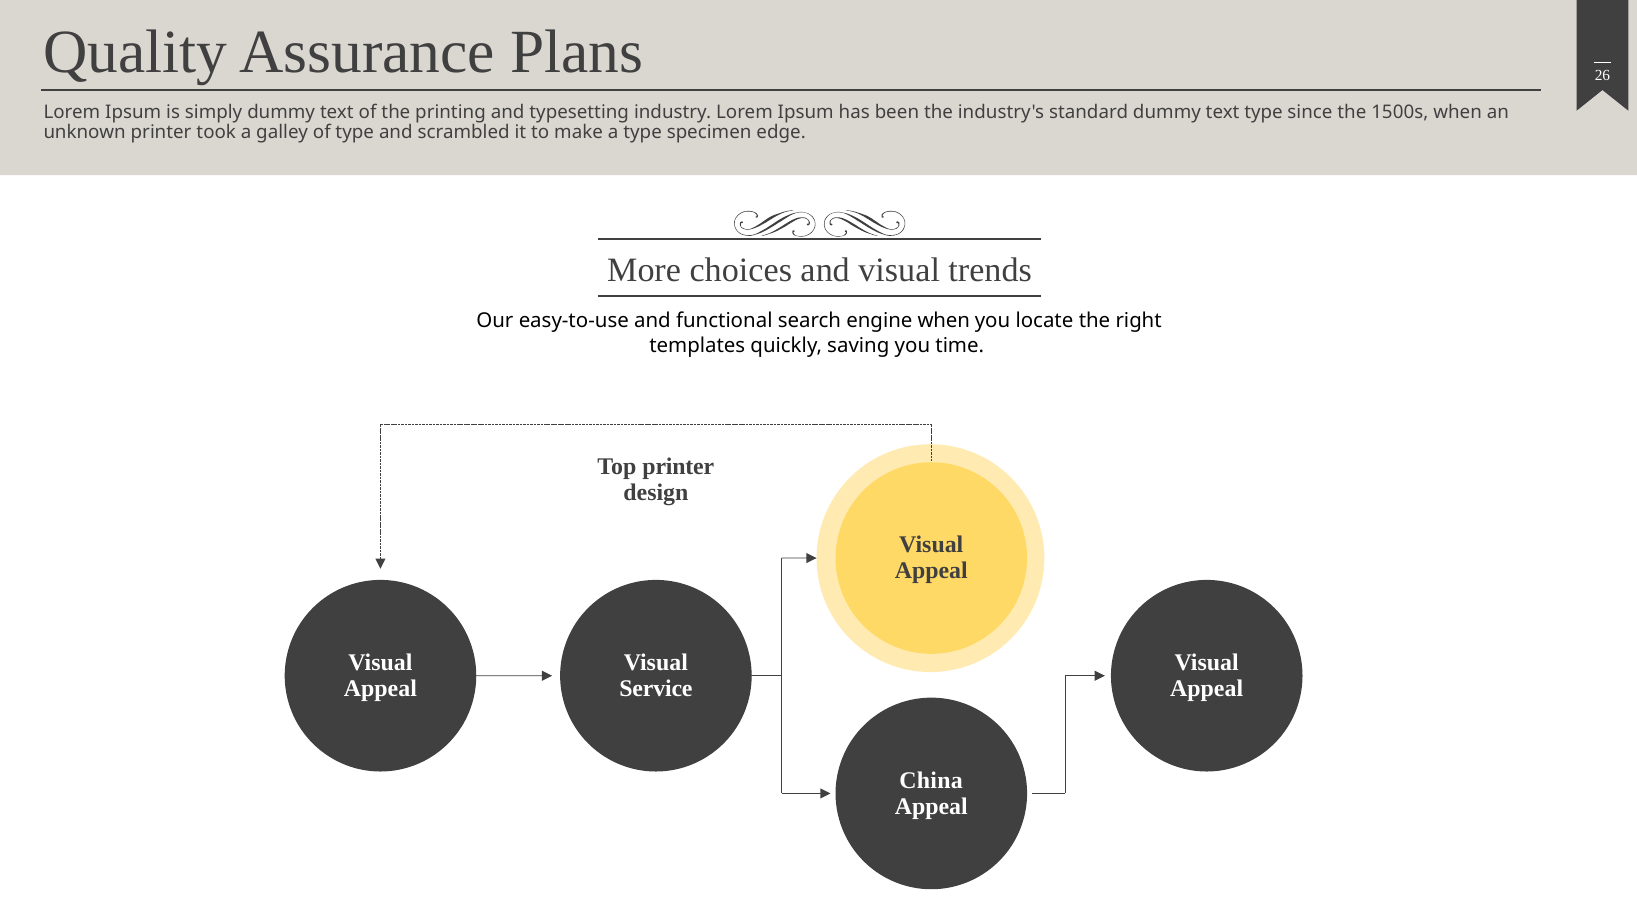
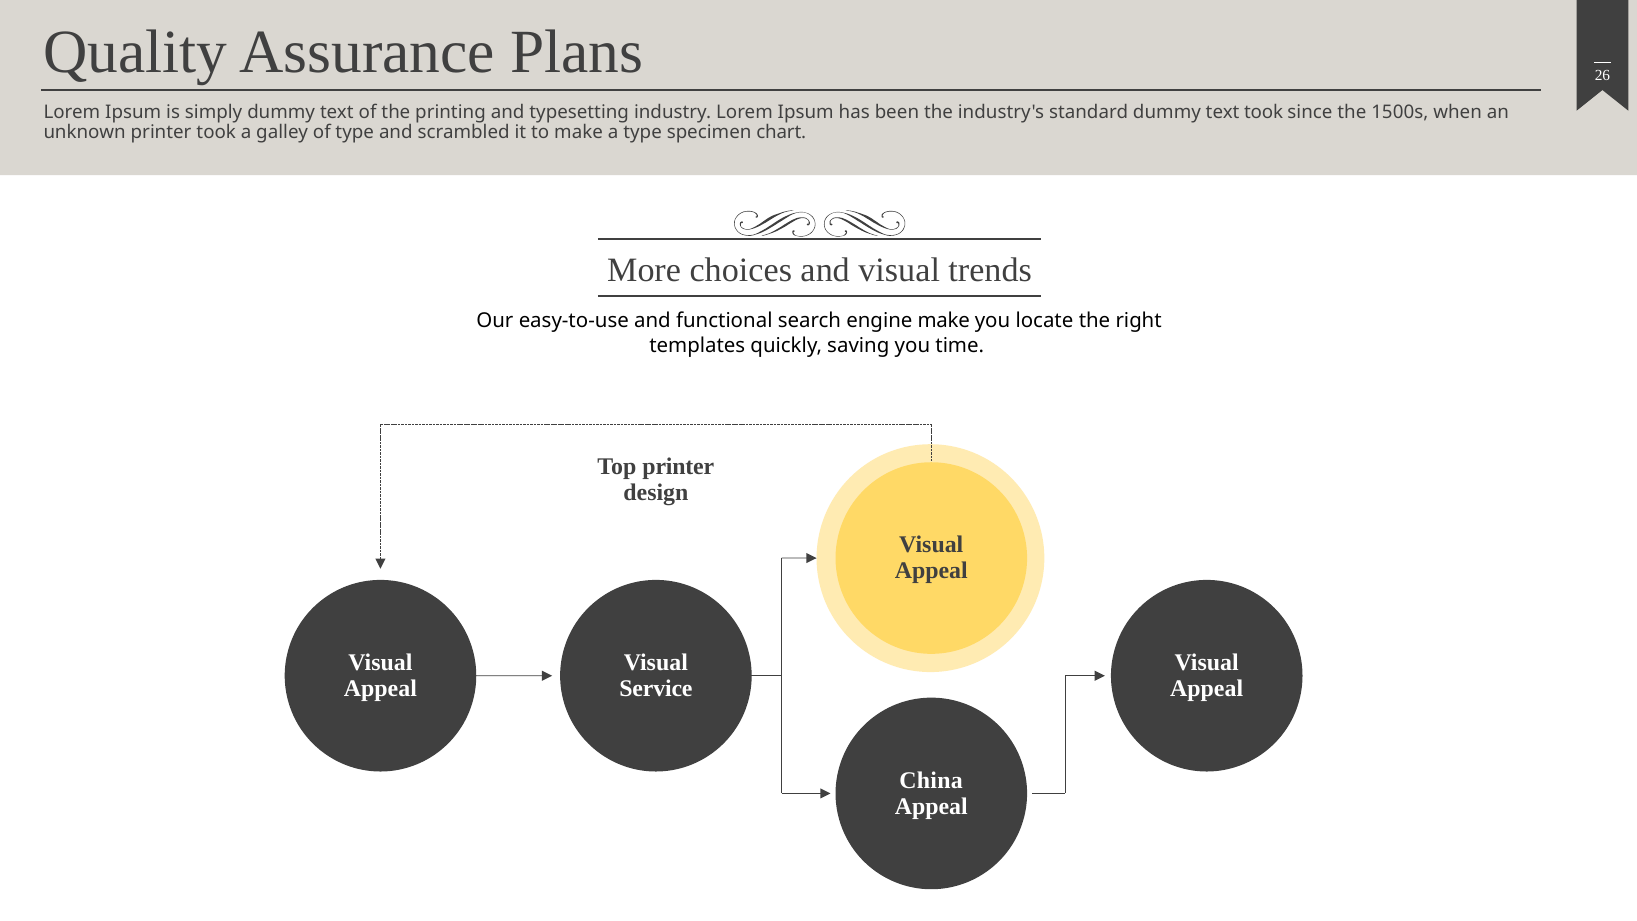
text type: type -> took
edge: edge -> chart
engine when: when -> make
